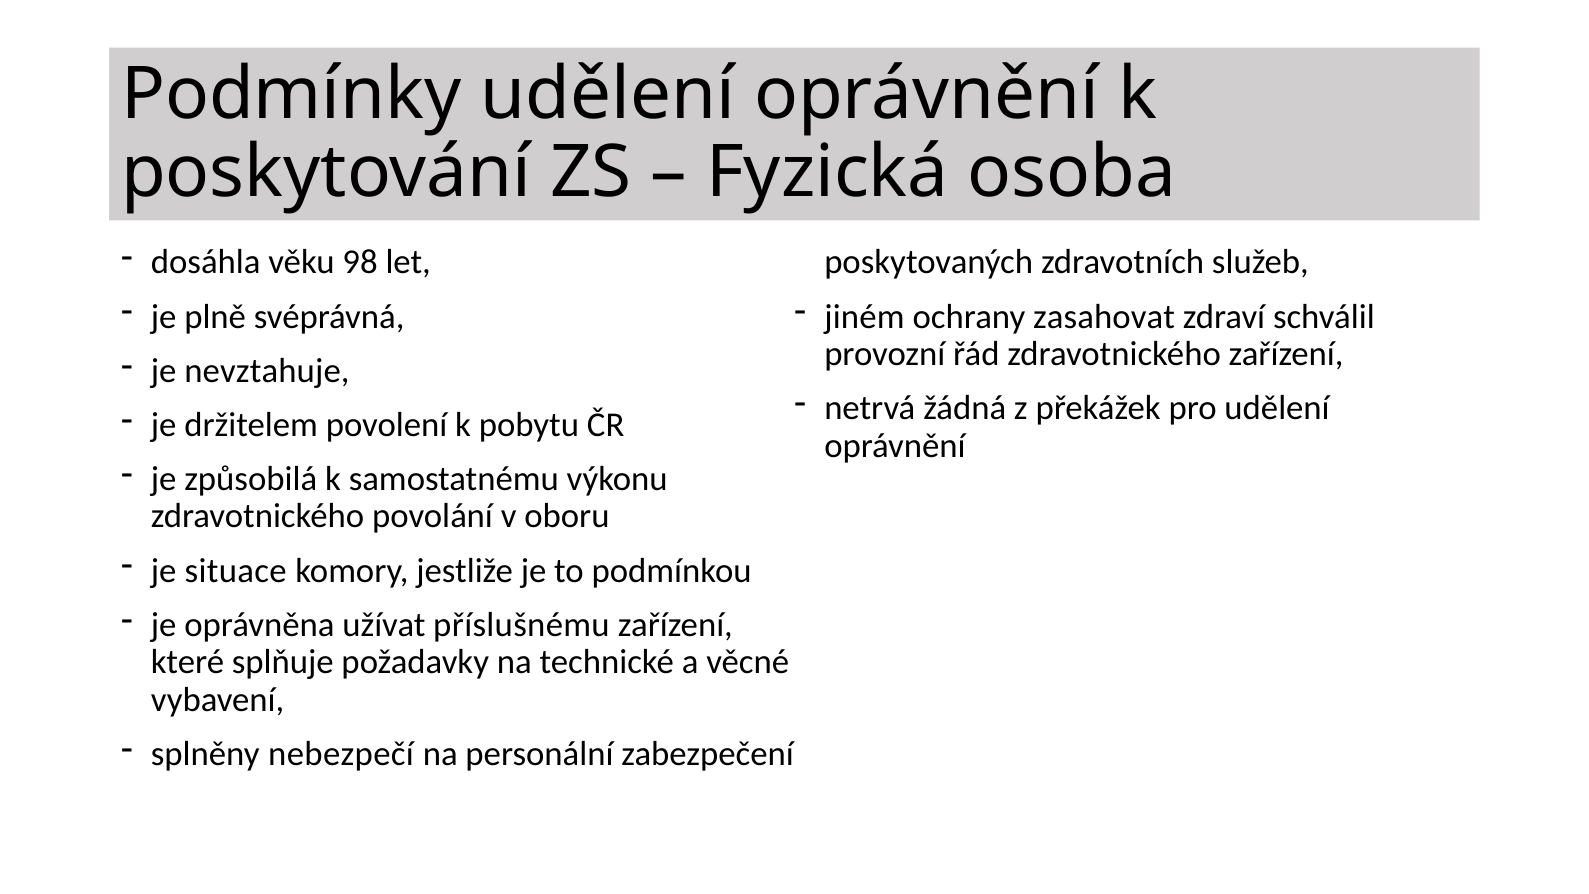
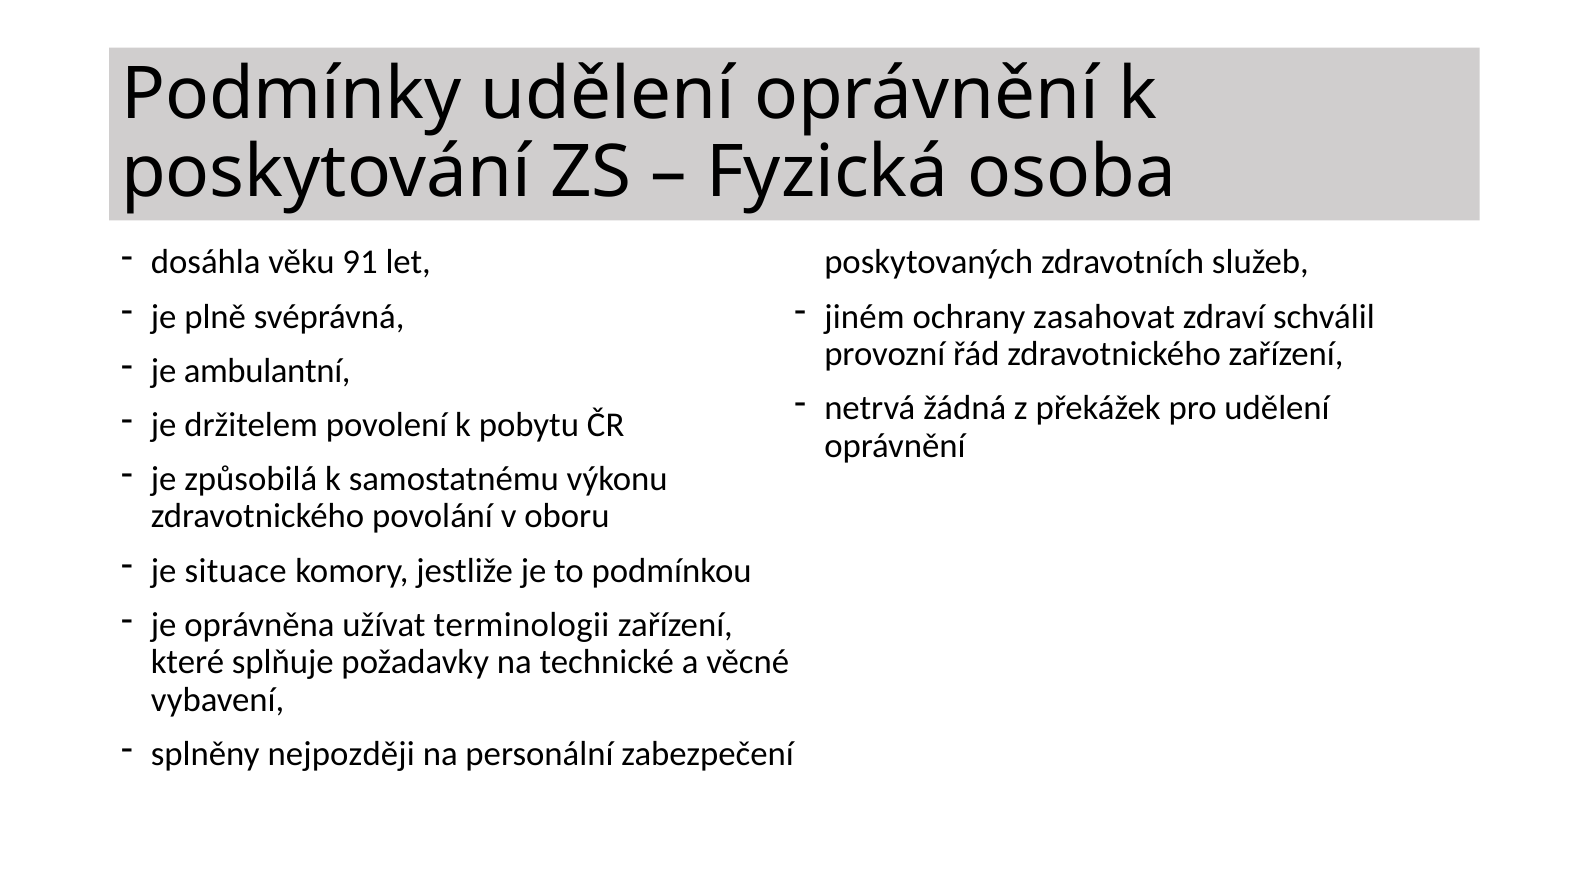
98: 98 -> 91
nevztahuje: nevztahuje -> ambulantní
příslušnému: příslušnému -> terminologii
nebezpečí: nebezpečí -> nejpozději
